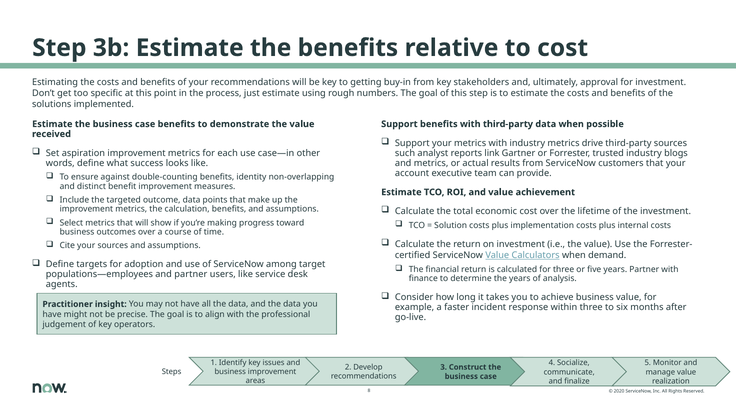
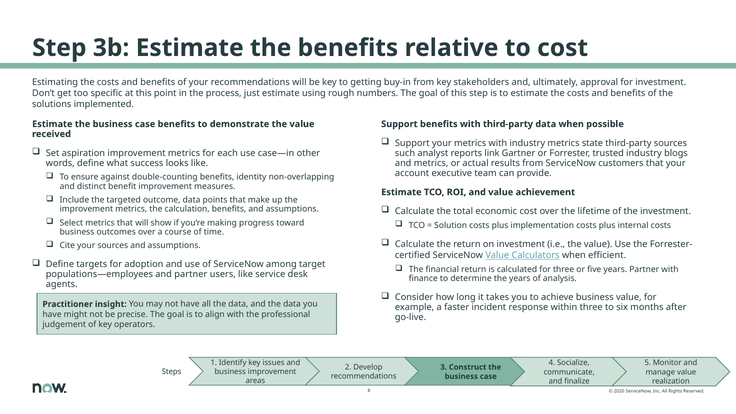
drive: drive -> state
demand: demand -> efficient
